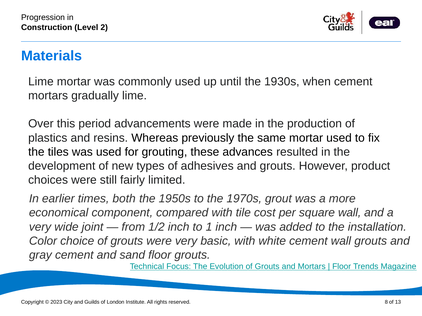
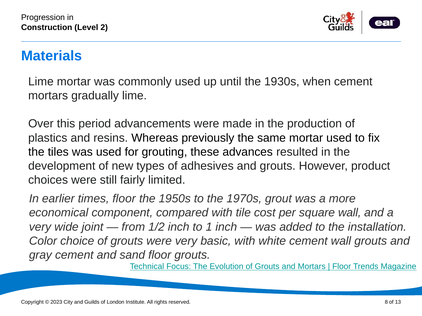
times both: both -> floor
